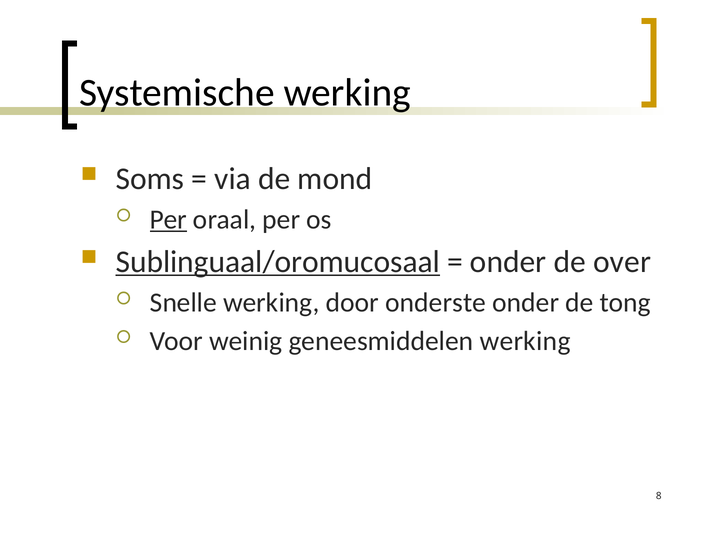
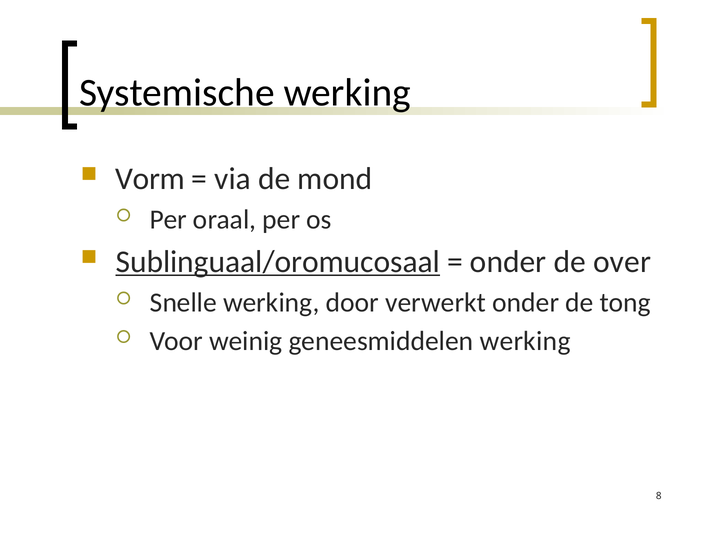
Soms: Soms -> Vorm
Per at (168, 219) underline: present -> none
onderste: onderste -> verwerkt
